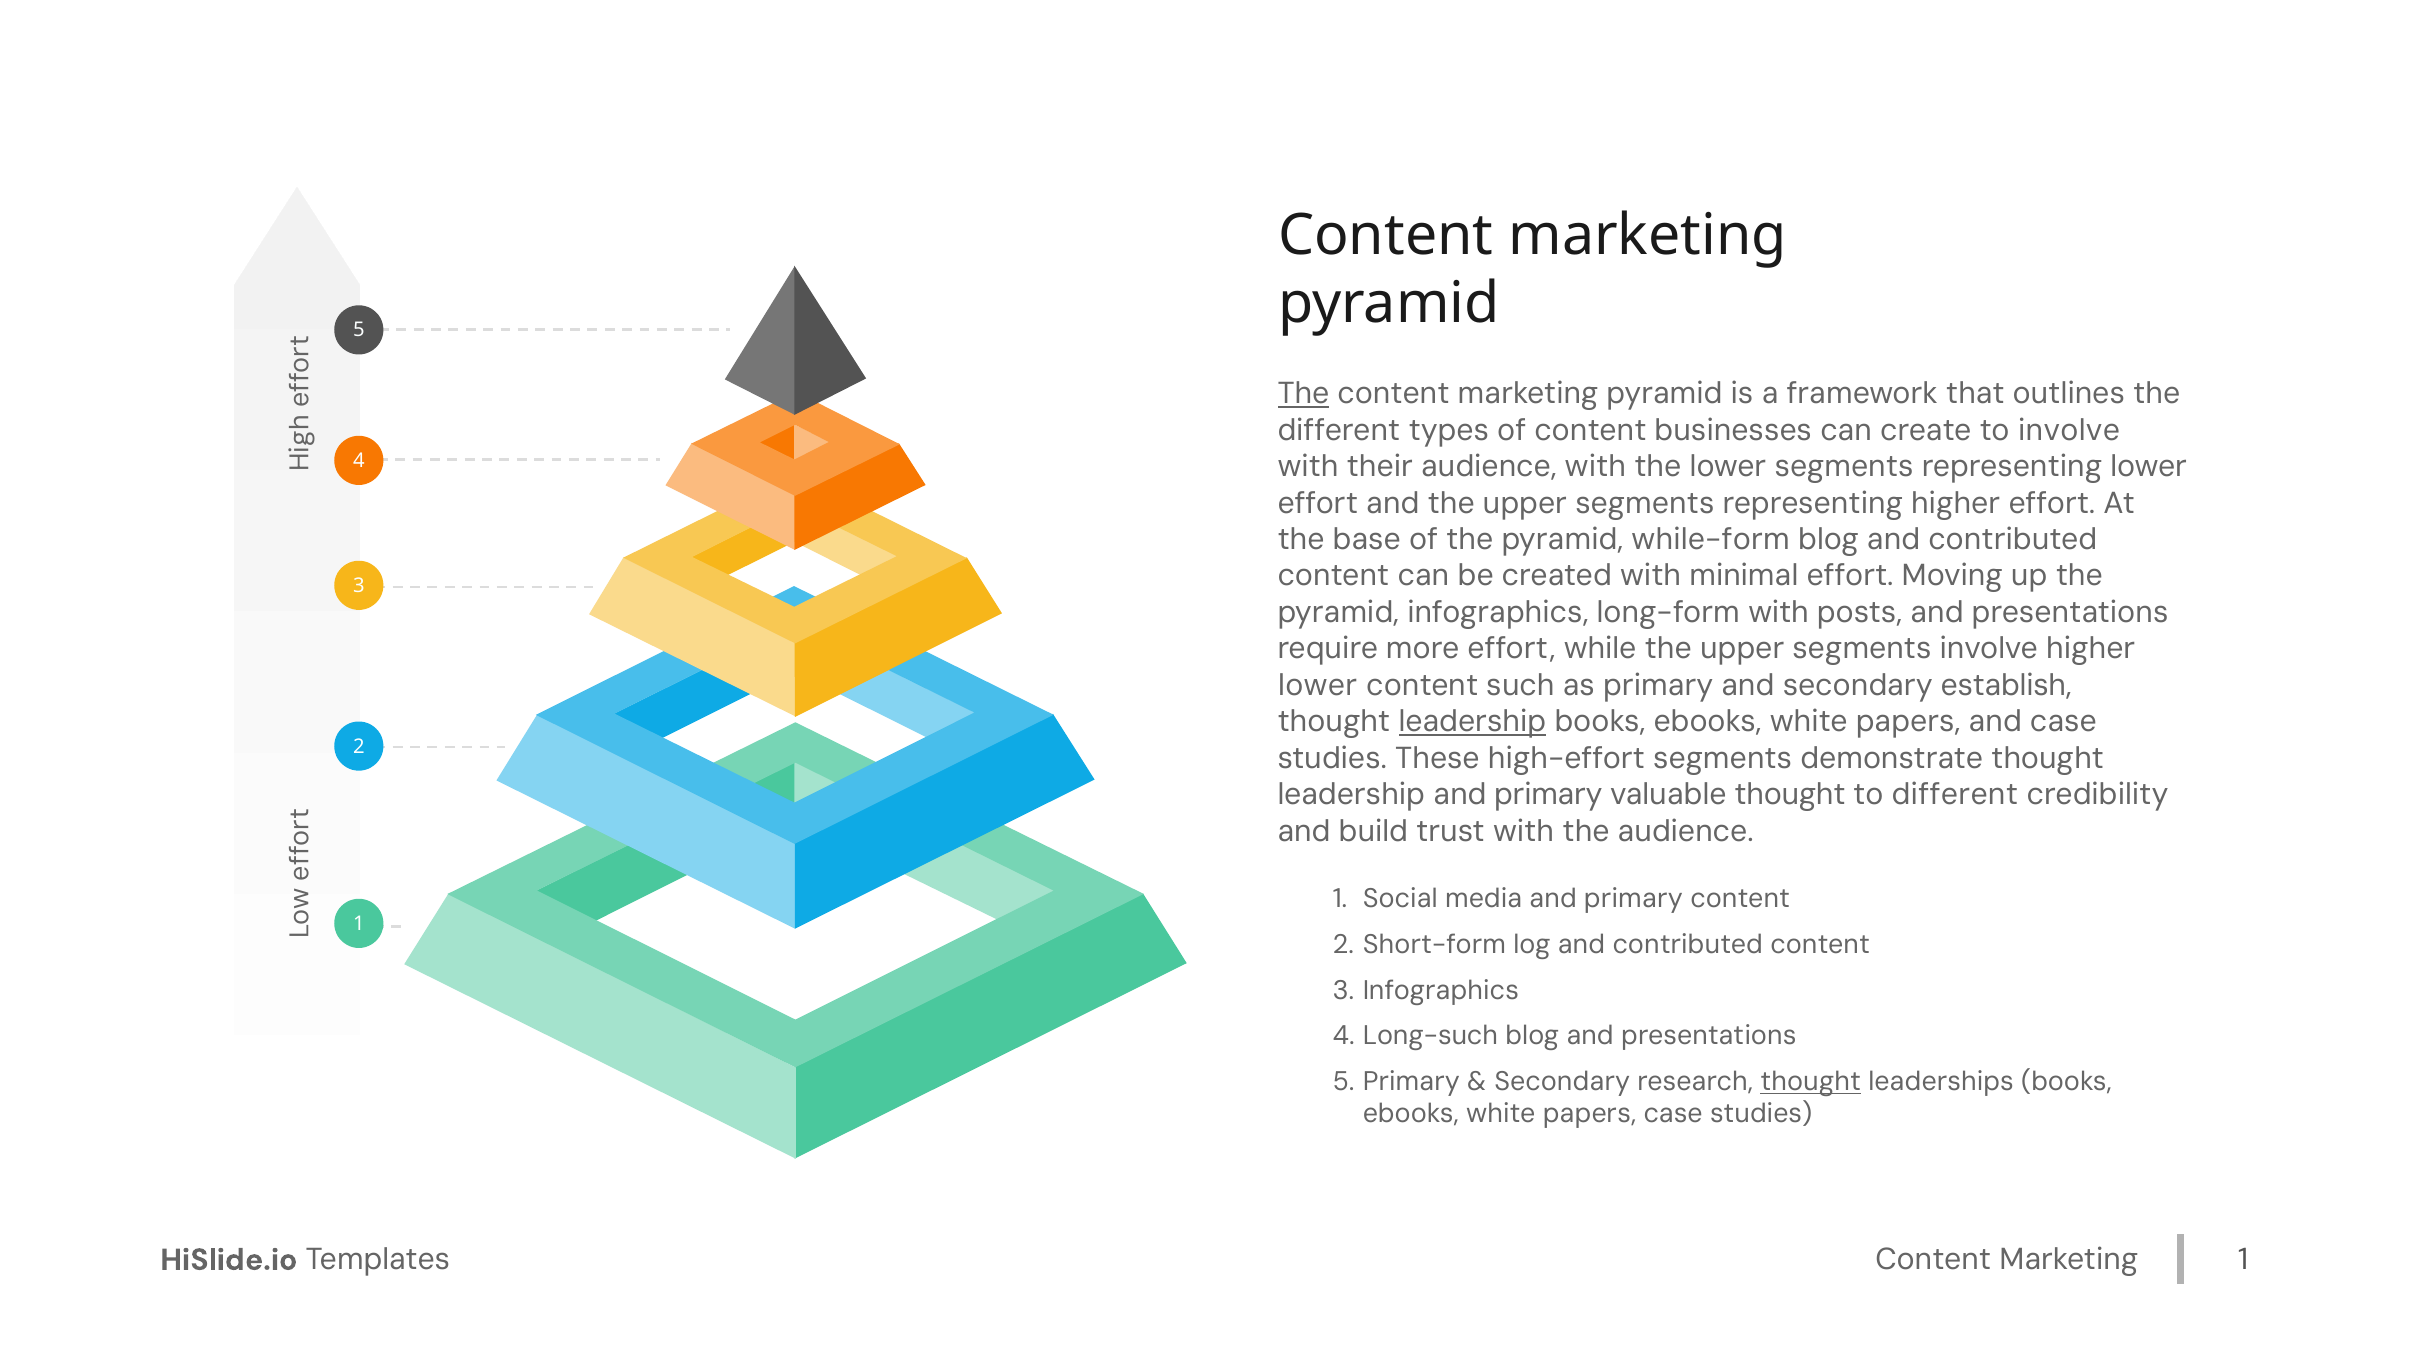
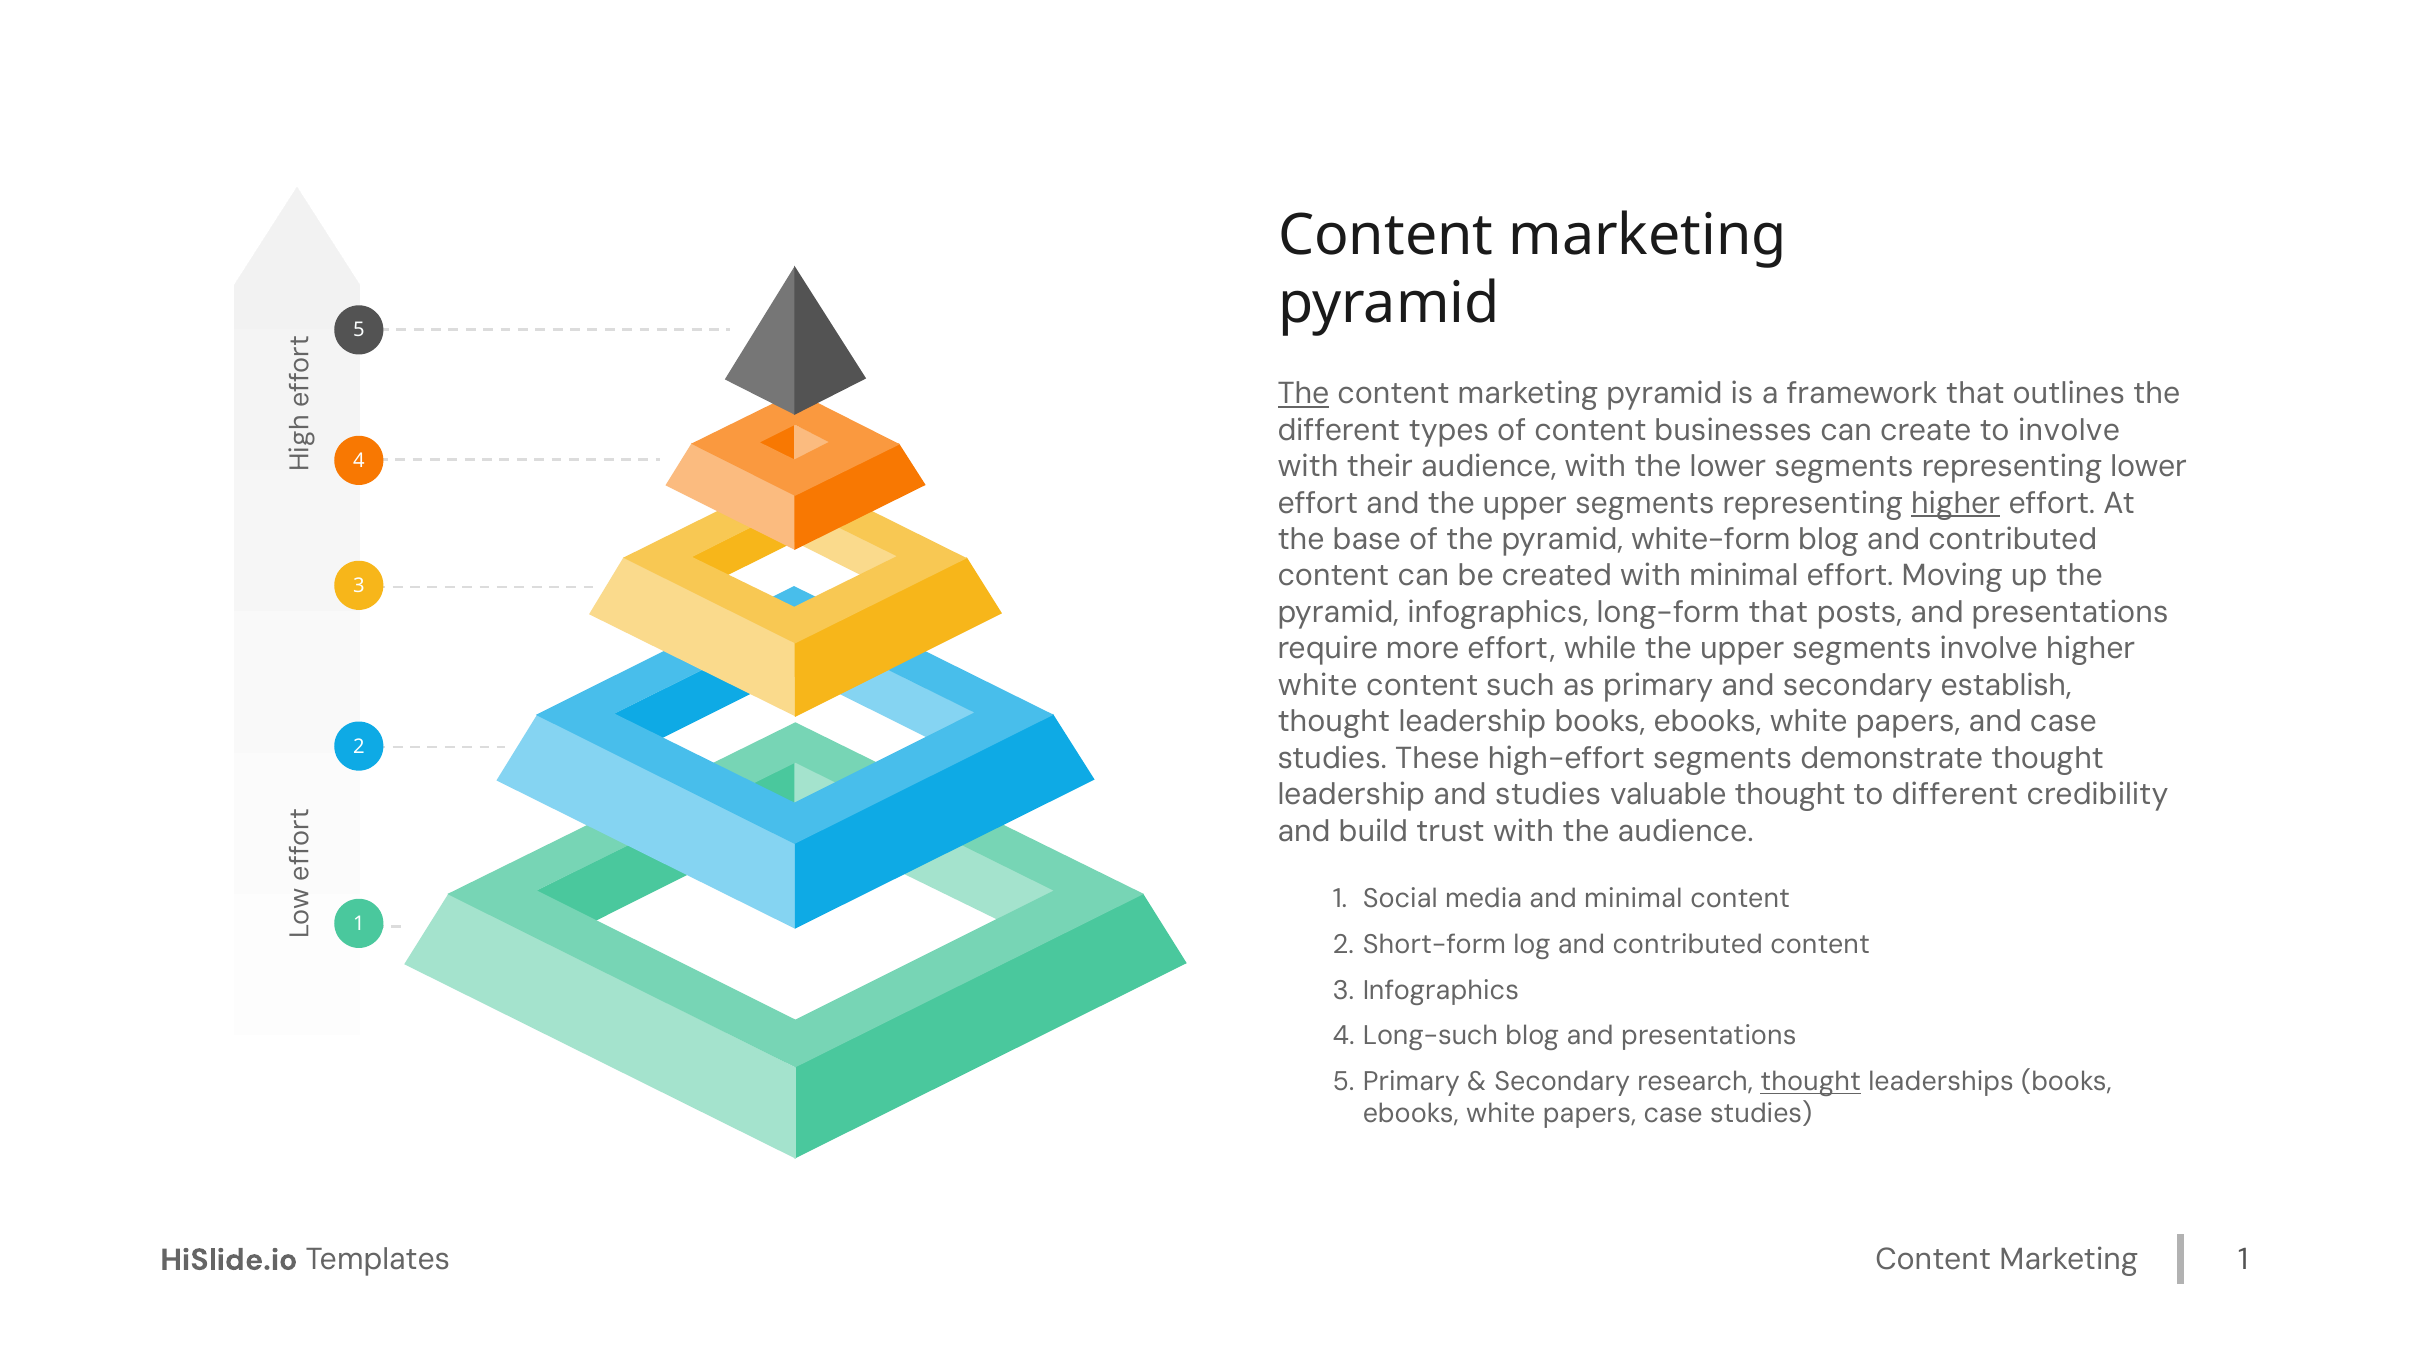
higher at (1956, 503) underline: none -> present
while-form: while-form -> white-form
long-form with: with -> that
lower at (1318, 685): lower -> white
leadership at (1472, 722) underline: present -> none
leadership and primary: primary -> studies
media and primary: primary -> minimal
